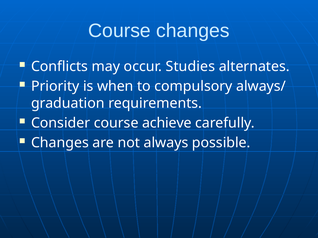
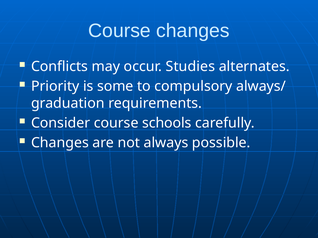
when: when -> some
achieve: achieve -> schools
